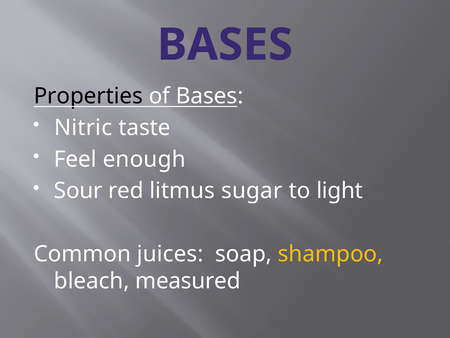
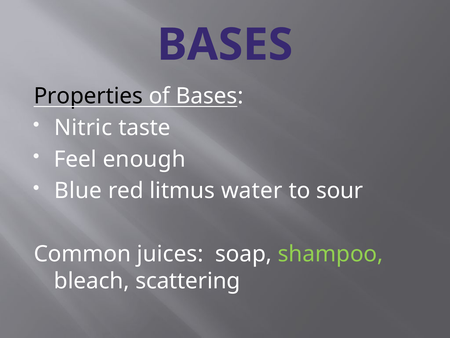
Sour: Sour -> Blue
sugar: sugar -> water
light: light -> sour
shampoo colour: yellow -> light green
measured: measured -> scattering
